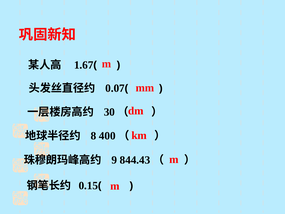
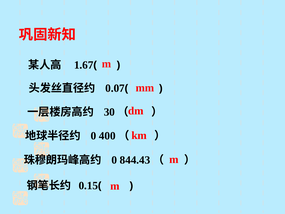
8 at (93, 136): 8 -> 0
9 at (114, 160): 9 -> 0
